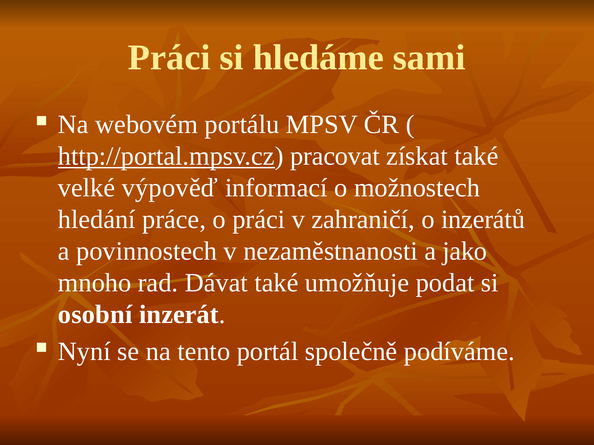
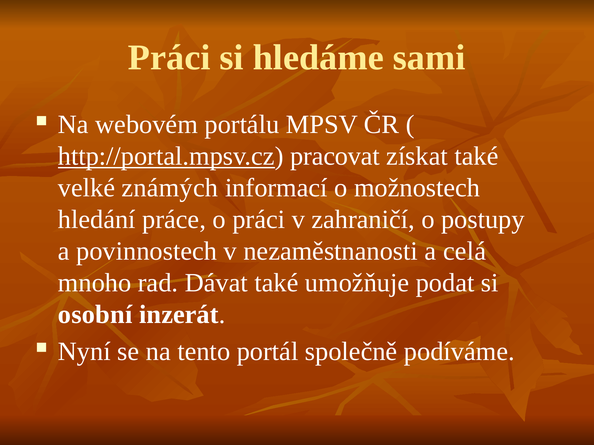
výpověď: výpověď -> známých
inzerátů: inzerátů -> postupy
jako: jako -> celá
